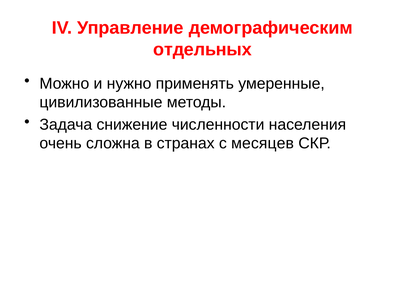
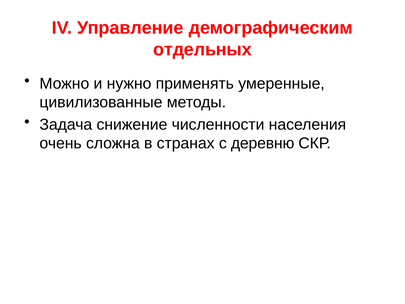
месяцев: месяцев -> деревню
